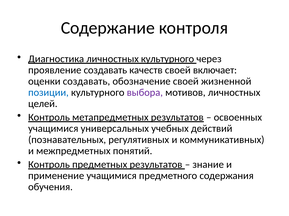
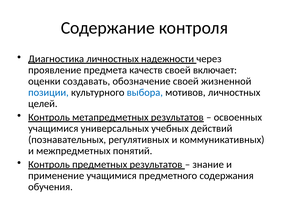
личностных культурного: культурного -> надежности
проявление создавать: создавать -> предмета
выбора colour: purple -> blue
